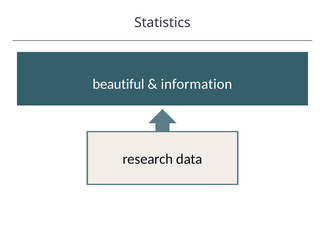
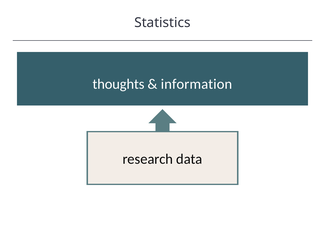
beautiful: beautiful -> thoughts
